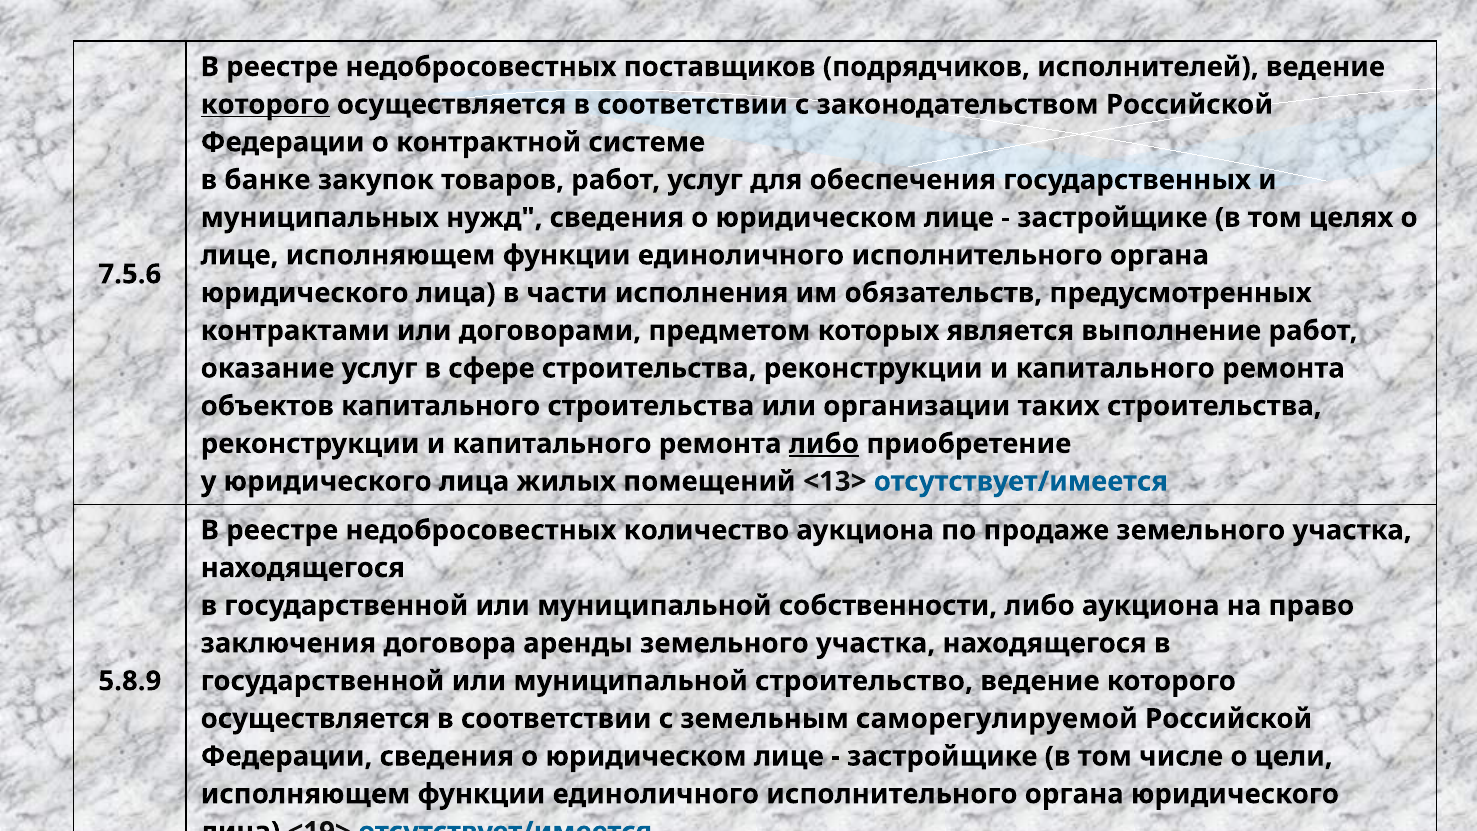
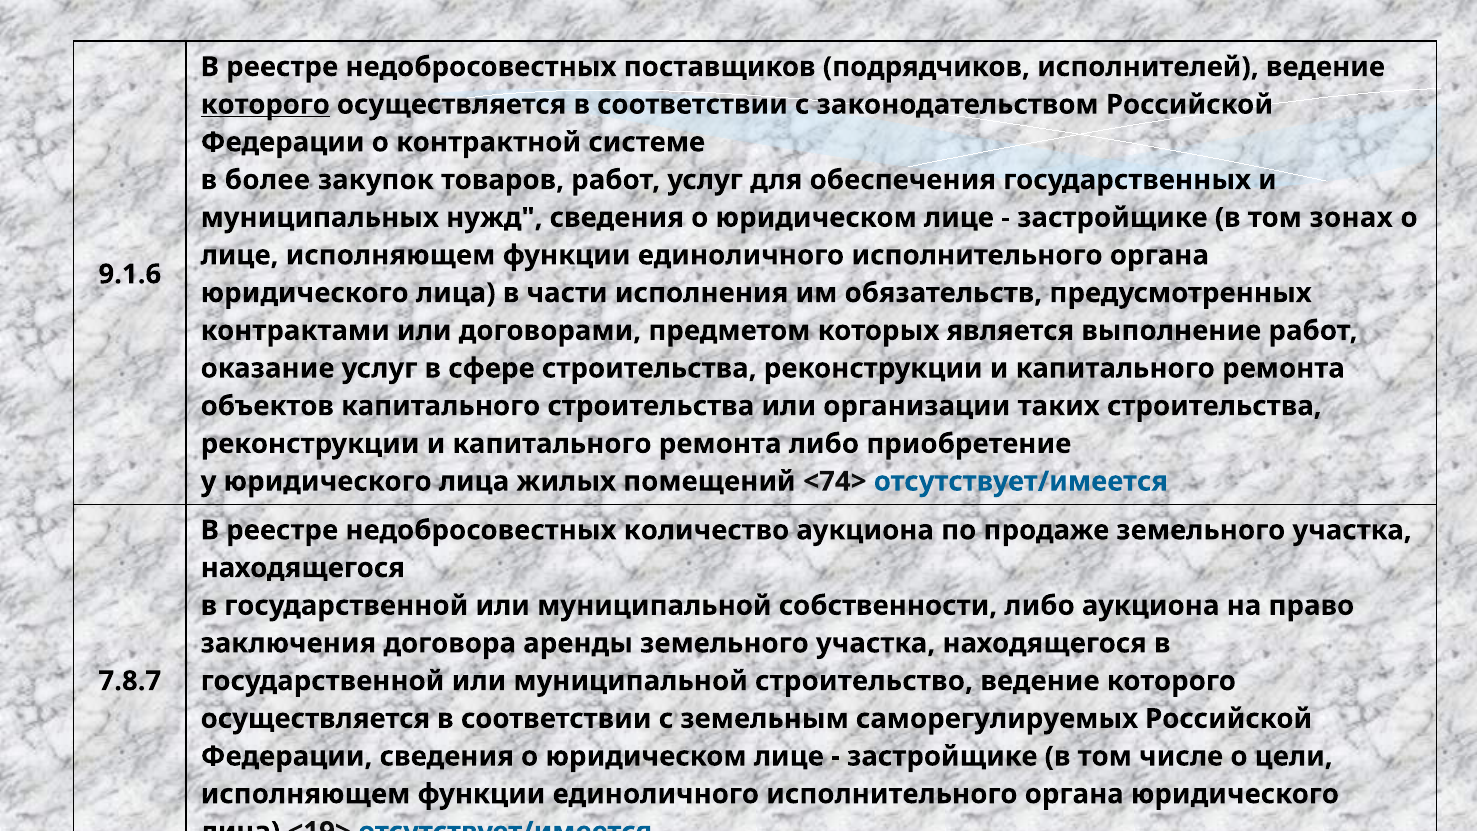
банке: банке -> более
целях: целях -> зонах
7.5.6: 7.5.6 -> 9.1.6
либо at (824, 444) underline: present -> none
<13>: <13> -> <74>
5.8.9: 5.8.9 -> 7.8.7
саморегулируемой: саморегулируемой -> саморегулируемых
